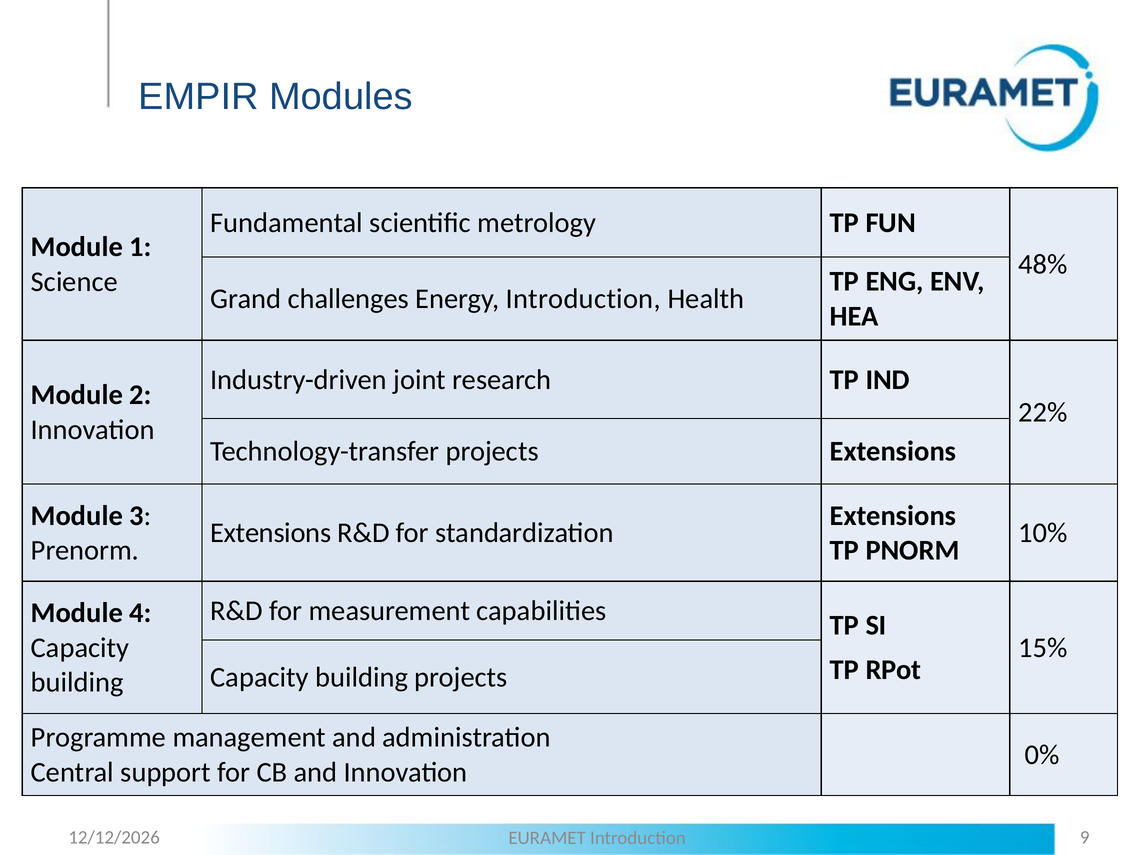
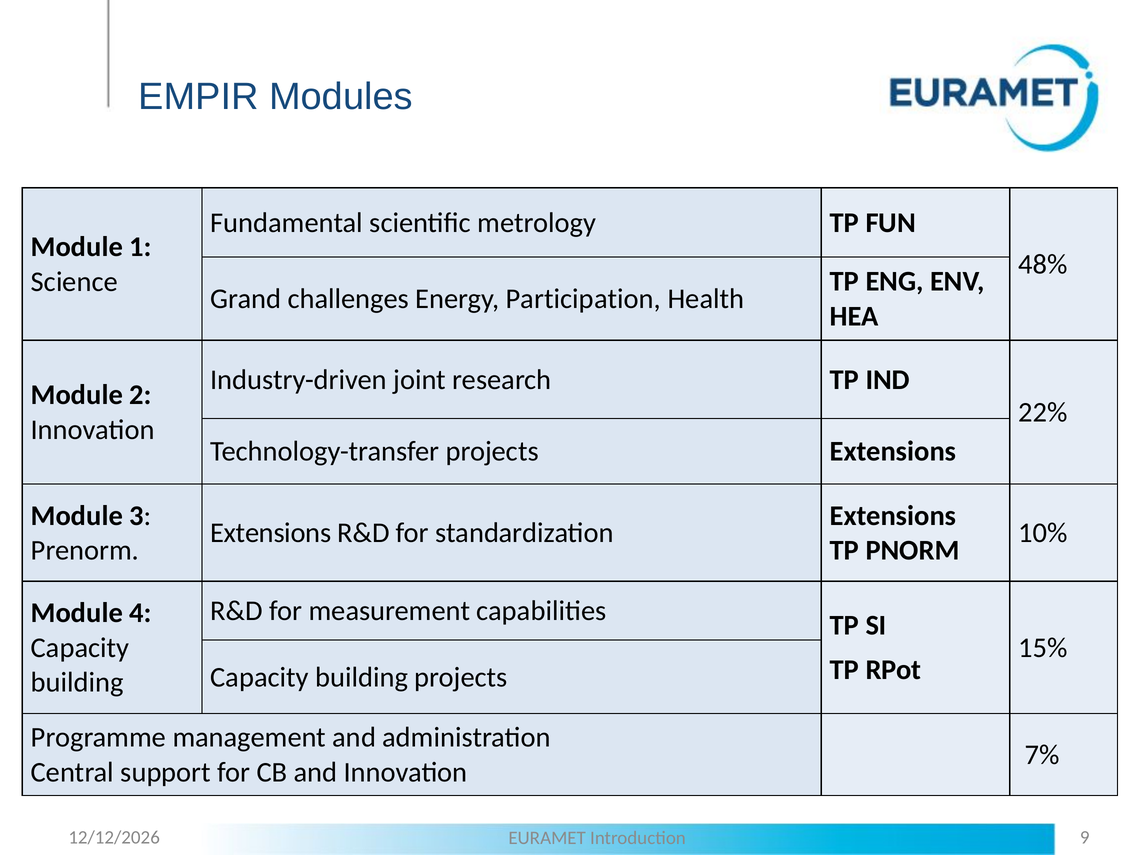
Energy Introduction: Introduction -> Participation
0%: 0% -> 7%
